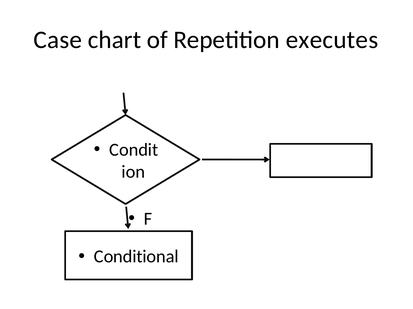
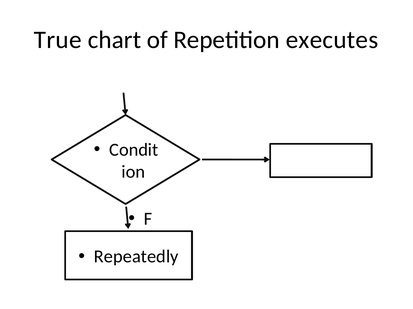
Case: Case -> True
Conditional: Conditional -> Repeatedly
